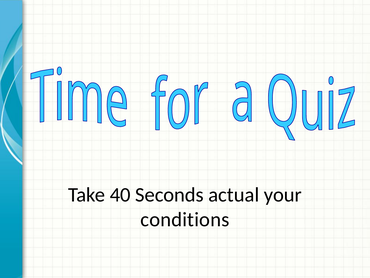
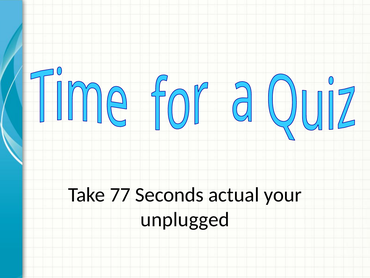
40: 40 -> 77
conditions: conditions -> unplugged
